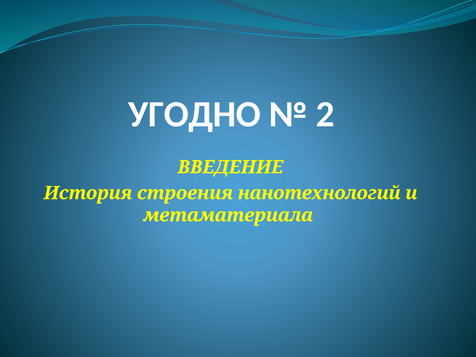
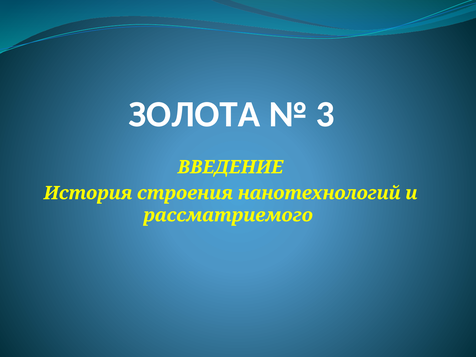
УГОДНО: УГОДНО -> ЗОЛОТА
2: 2 -> 3
метаматериала: метаматериала -> рассматриемого
